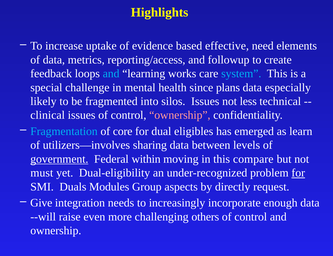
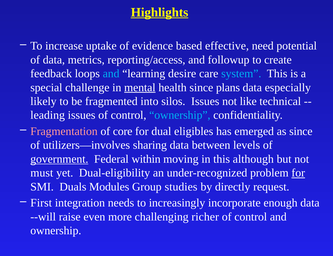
Highlights underline: none -> present
elements: elements -> potential
works: works -> desire
mental underline: none -> present
less: less -> like
clinical: clinical -> leading
ownership at (180, 115) colour: pink -> light blue
Fragmentation colour: light blue -> pink
as learn: learn -> since
compare: compare -> although
aspects: aspects -> studies
Give: Give -> First
others: others -> richer
